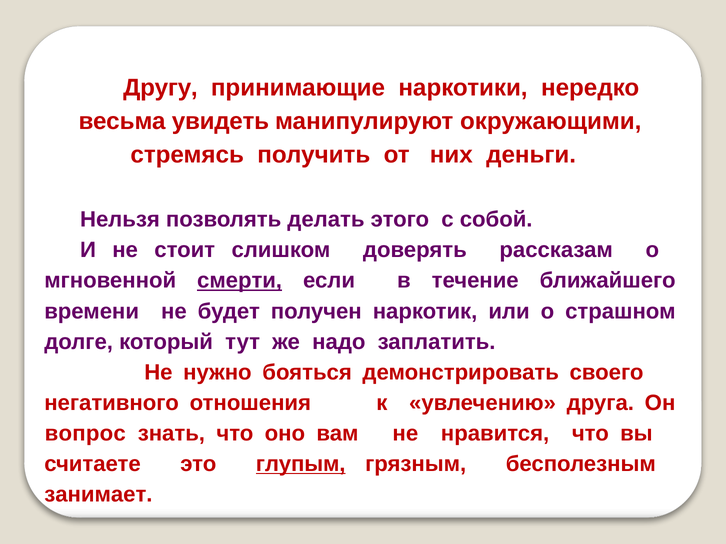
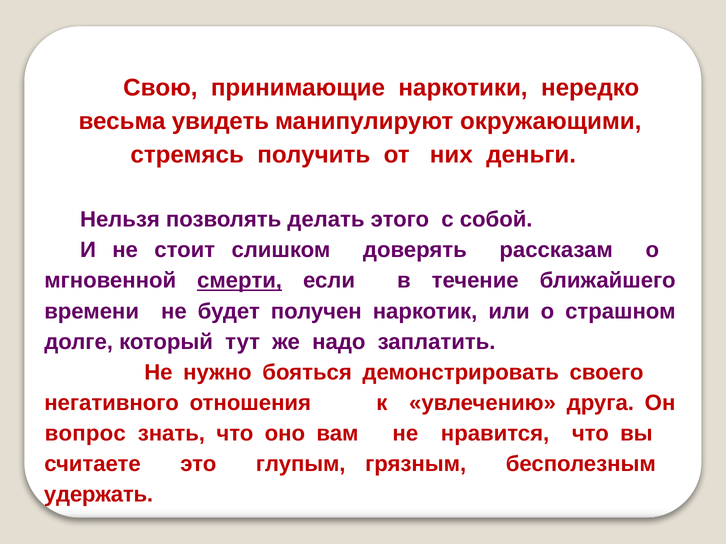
Другу: Другу -> Свою
глупым underline: present -> none
занимает: занимает -> удержать
